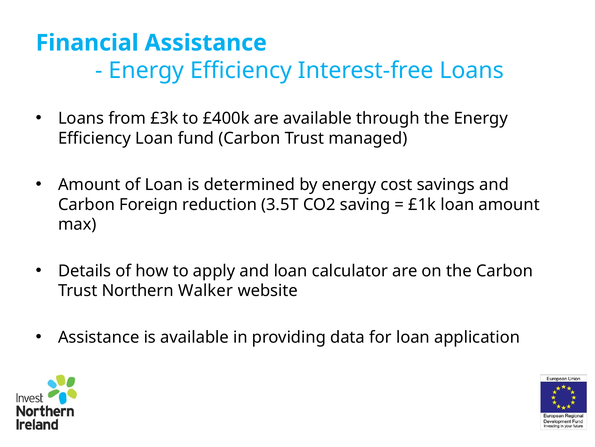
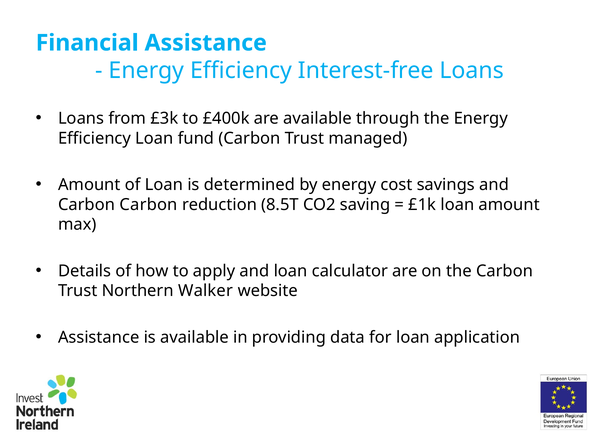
Carbon Foreign: Foreign -> Carbon
3.5T: 3.5T -> 8.5T
